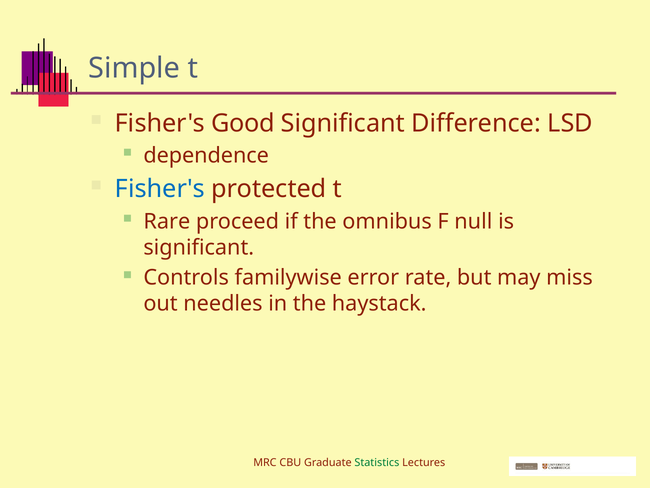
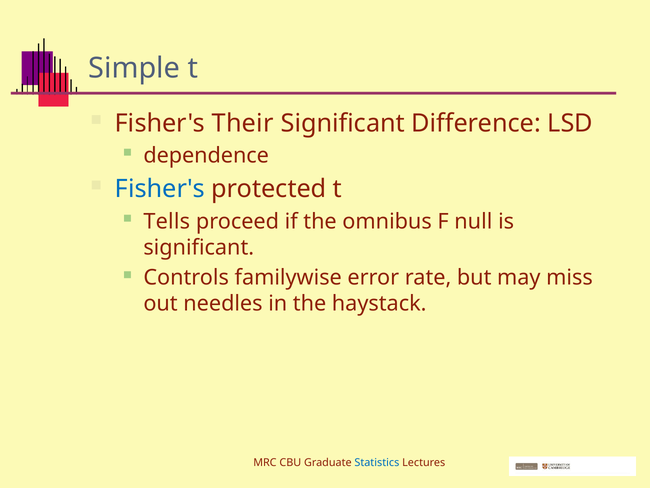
Good: Good -> Their
Rare: Rare -> Tells
Statistics colour: green -> blue
